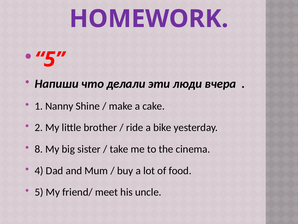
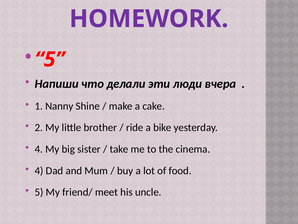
8 at (39, 149): 8 -> 4
